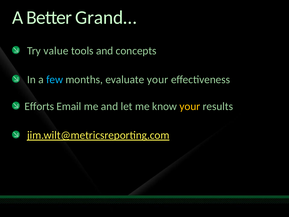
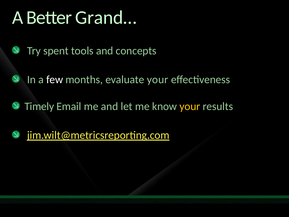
value: value -> spent
few colour: light blue -> white
Efforts: Efforts -> Timely
